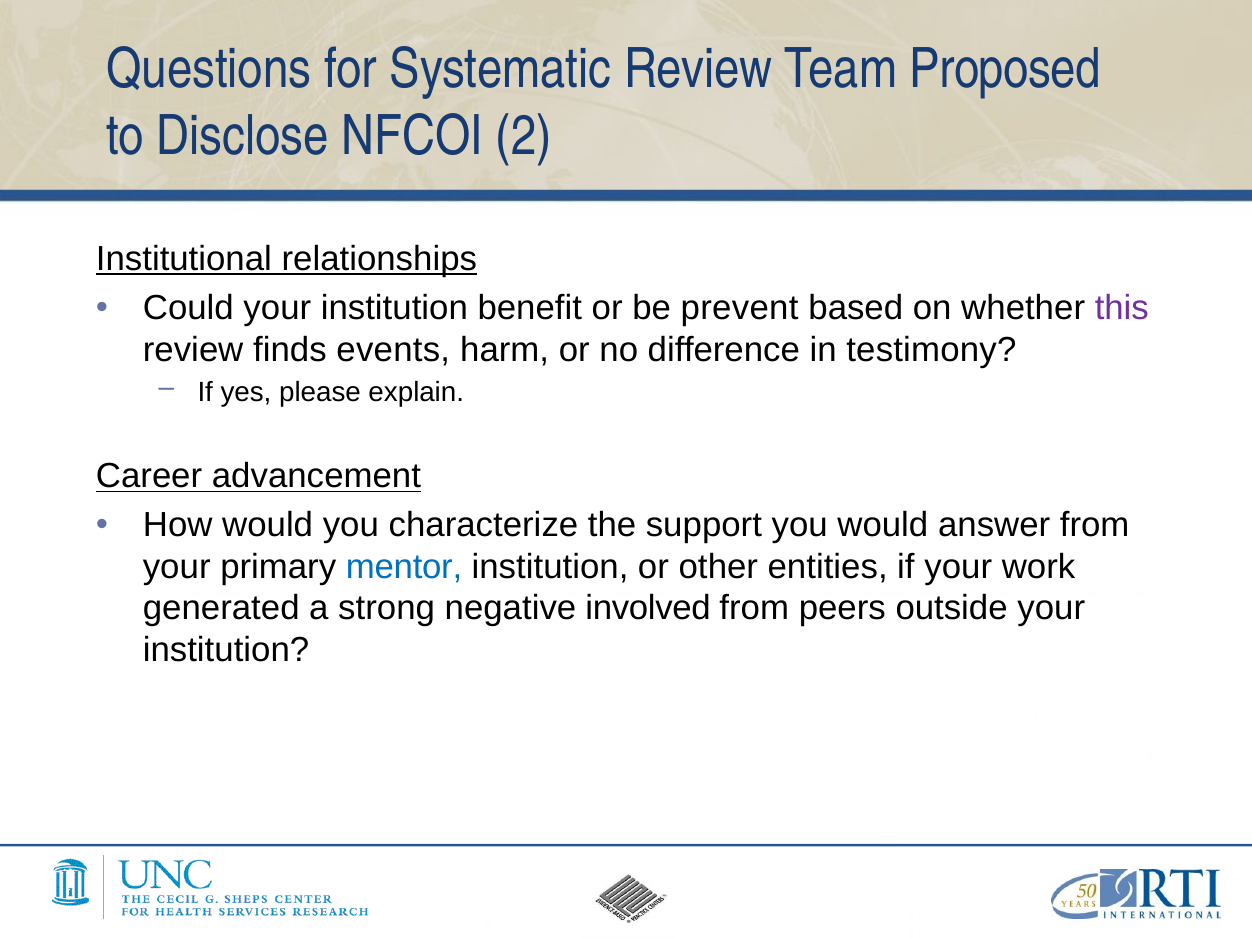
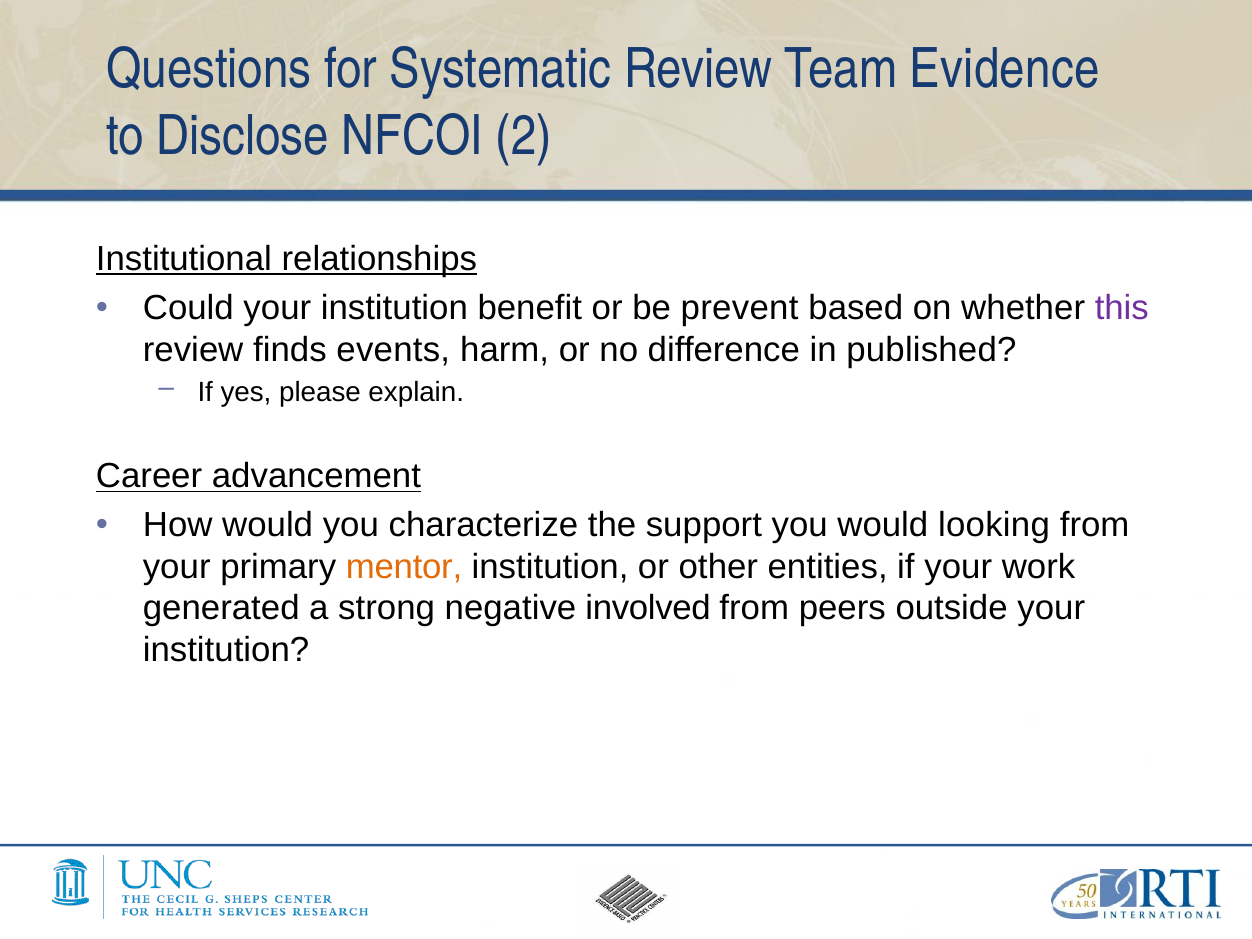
Proposed: Proposed -> Evidence
testimony: testimony -> published
answer: answer -> looking
mentor colour: blue -> orange
